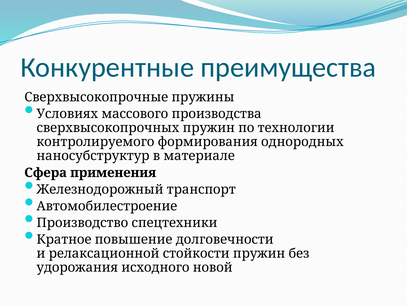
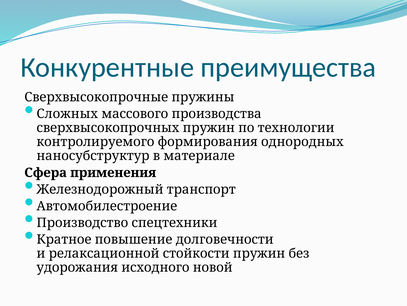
Условиях: Условиях -> Сложных
